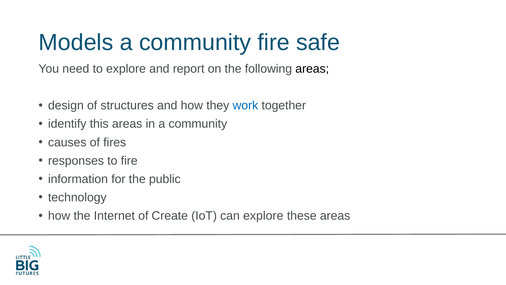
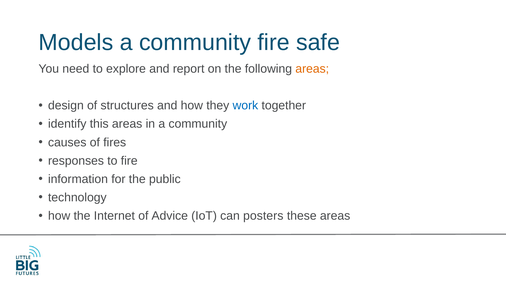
areas at (312, 69) colour: black -> orange
Create: Create -> Advice
can explore: explore -> posters
